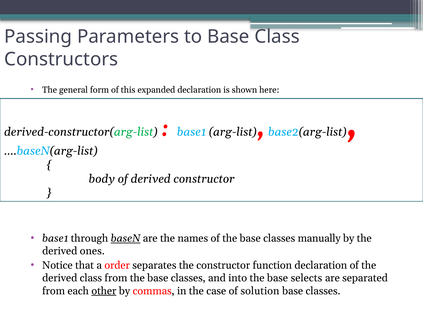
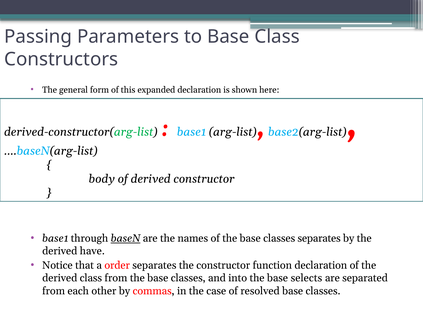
classes manually: manually -> separates
ones: ones -> have
other underline: present -> none
solution: solution -> resolved
